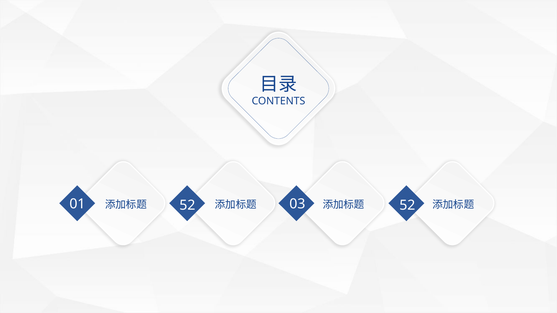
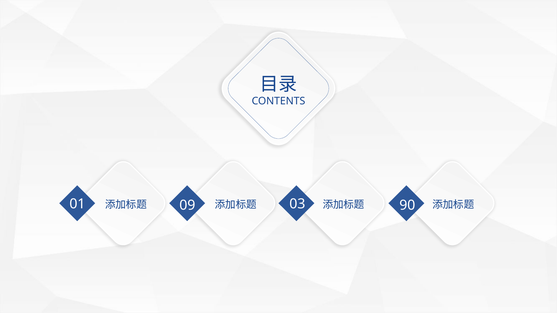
01 52: 52 -> 09
03 52: 52 -> 90
